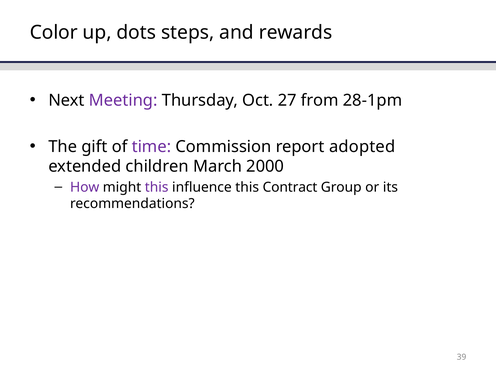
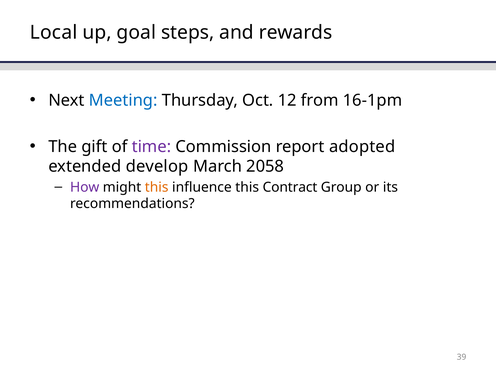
Color: Color -> Local
dots: dots -> goal
Meeting colour: purple -> blue
27: 27 -> 12
28-1pm: 28-1pm -> 16-1pm
children: children -> develop
2000: 2000 -> 2058
this at (157, 187) colour: purple -> orange
